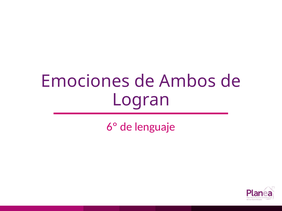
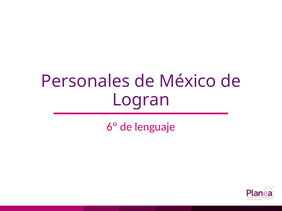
Emociones: Emociones -> Personales
Ambos: Ambos -> México
